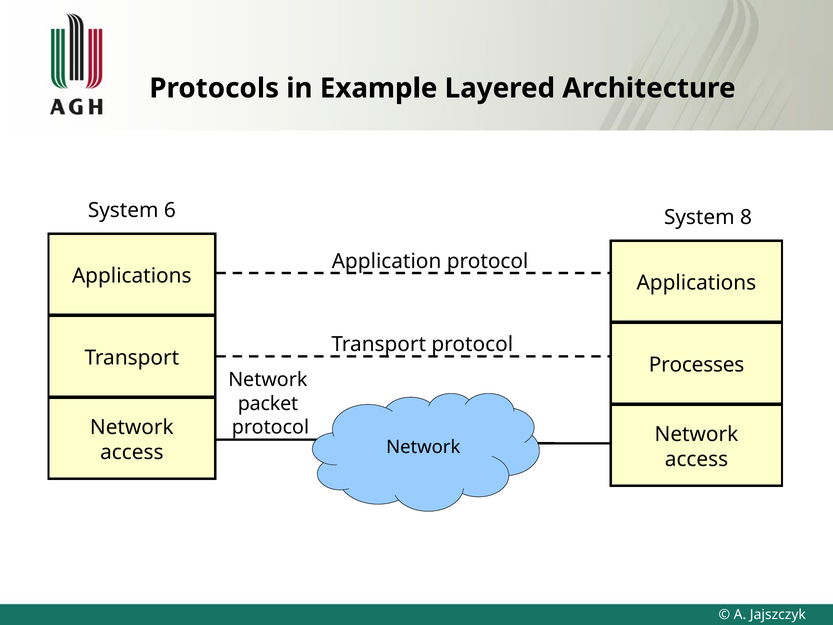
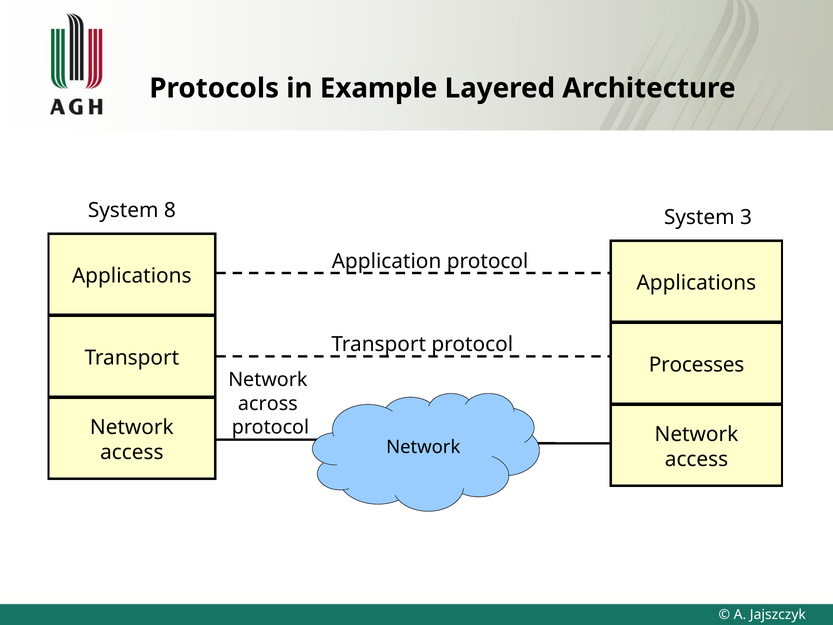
6: 6 -> 8
8: 8 -> 3
packet: packet -> across
